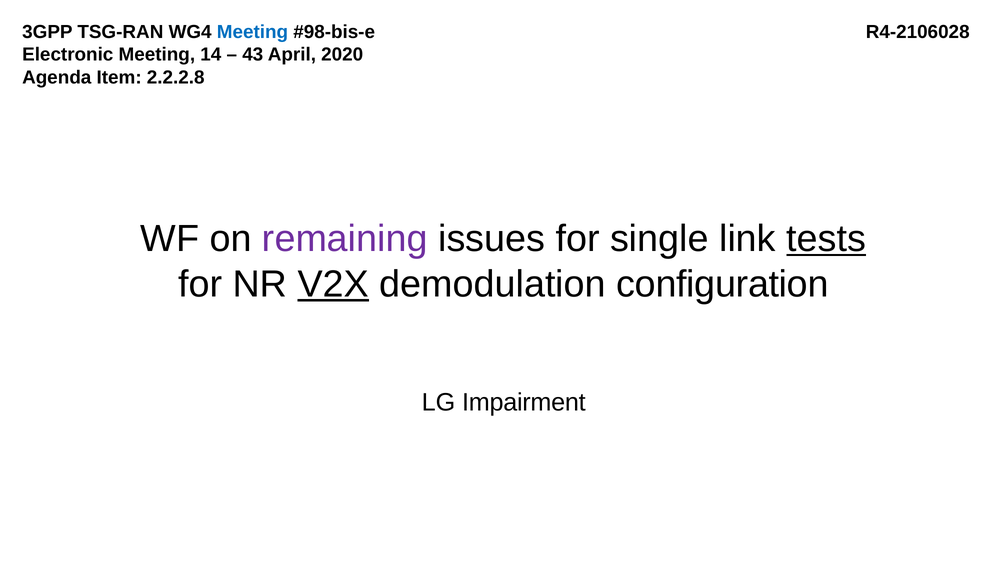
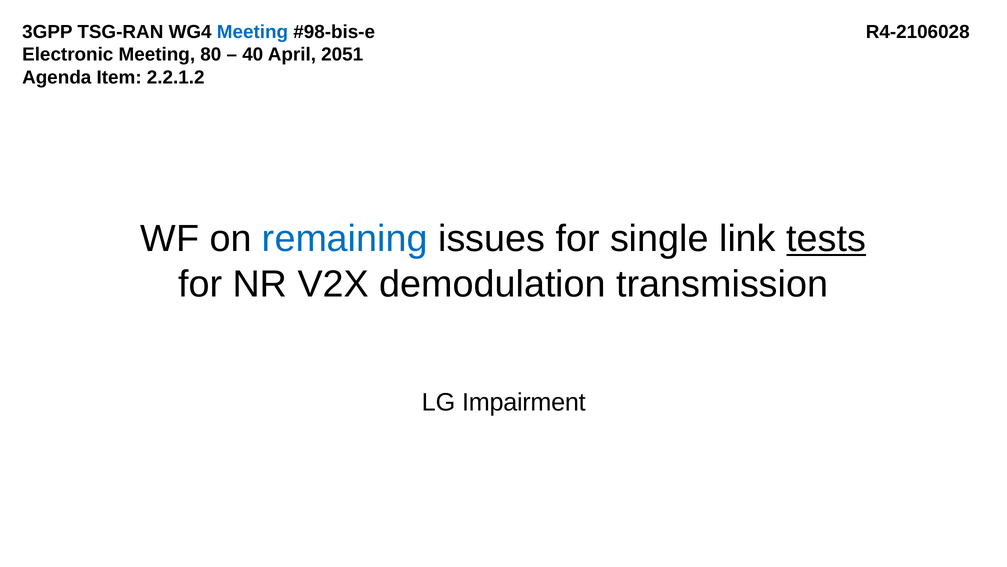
14: 14 -> 80
43: 43 -> 40
2020: 2020 -> 2051
2.2.2.8: 2.2.2.8 -> 2.2.1.2
remaining colour: purple -> blue
V2X underline: present -> none
configuration: configuration -> transmission
